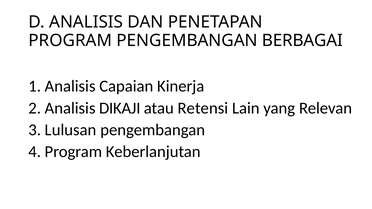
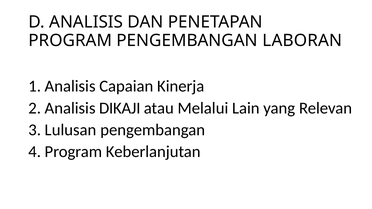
BERBAGAI: BERBAGAI -> LABORAN
Retensi: Retensi -> Melalui
